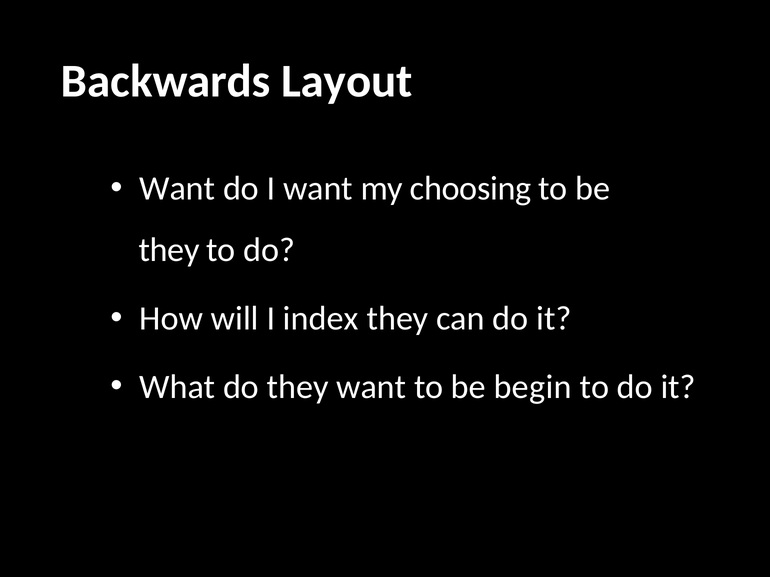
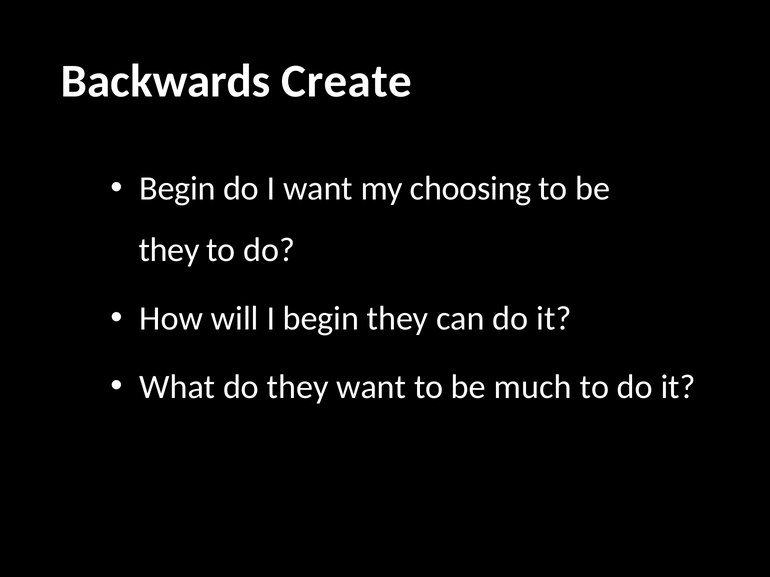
Layout: Layout -> Create
Want at (177, 189): Want -> Begin
I index: index -> begin
begin: begin -> much
